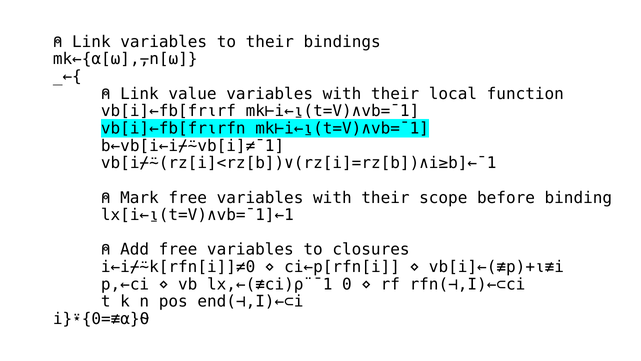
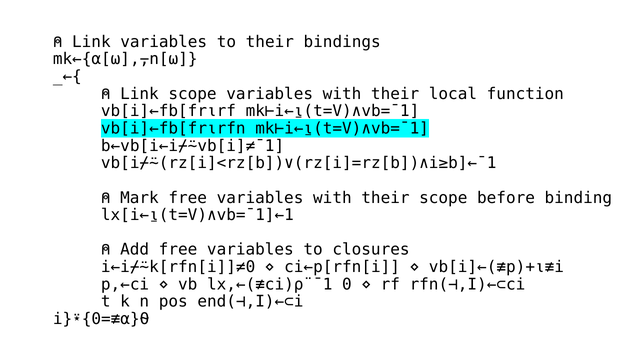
Link value: value -> scope
